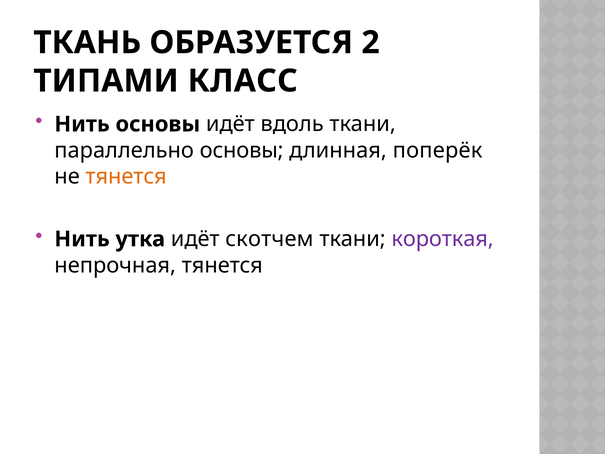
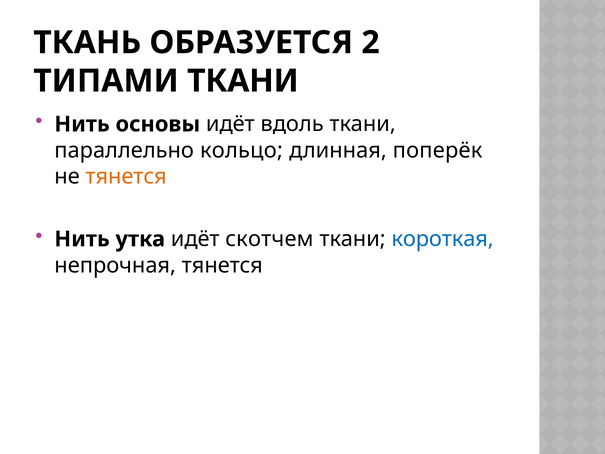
ТИПАМИ КЛАСС: КЛАСС -> ТКАНИ
параллельно основы: основы -> кольцо
короткая colour: purple -> blue
